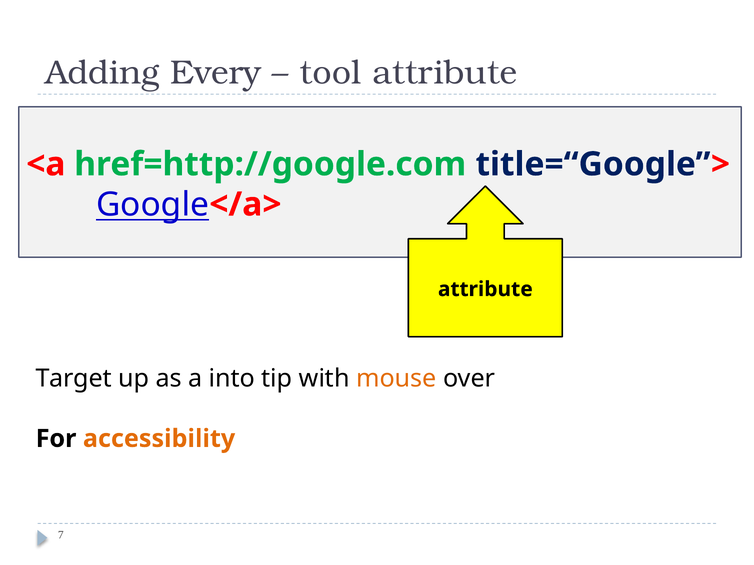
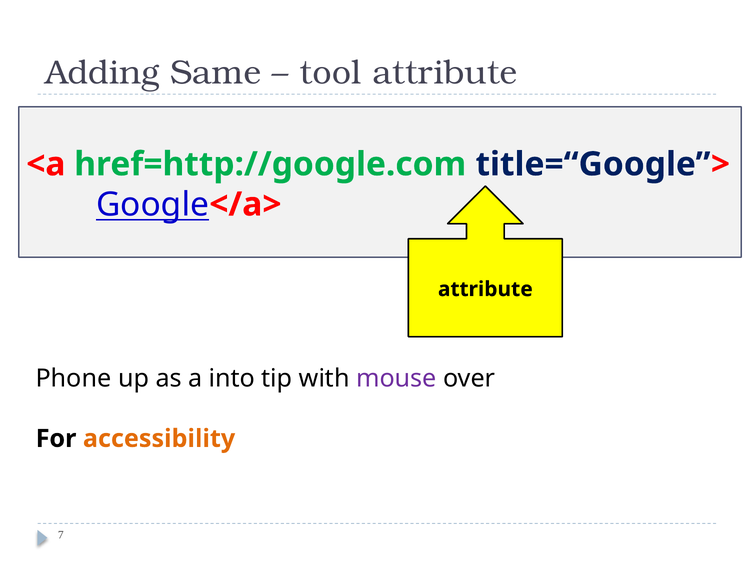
Every: Every -> Same
Target: Target -> Phone
mouse colour: orange -> purple
